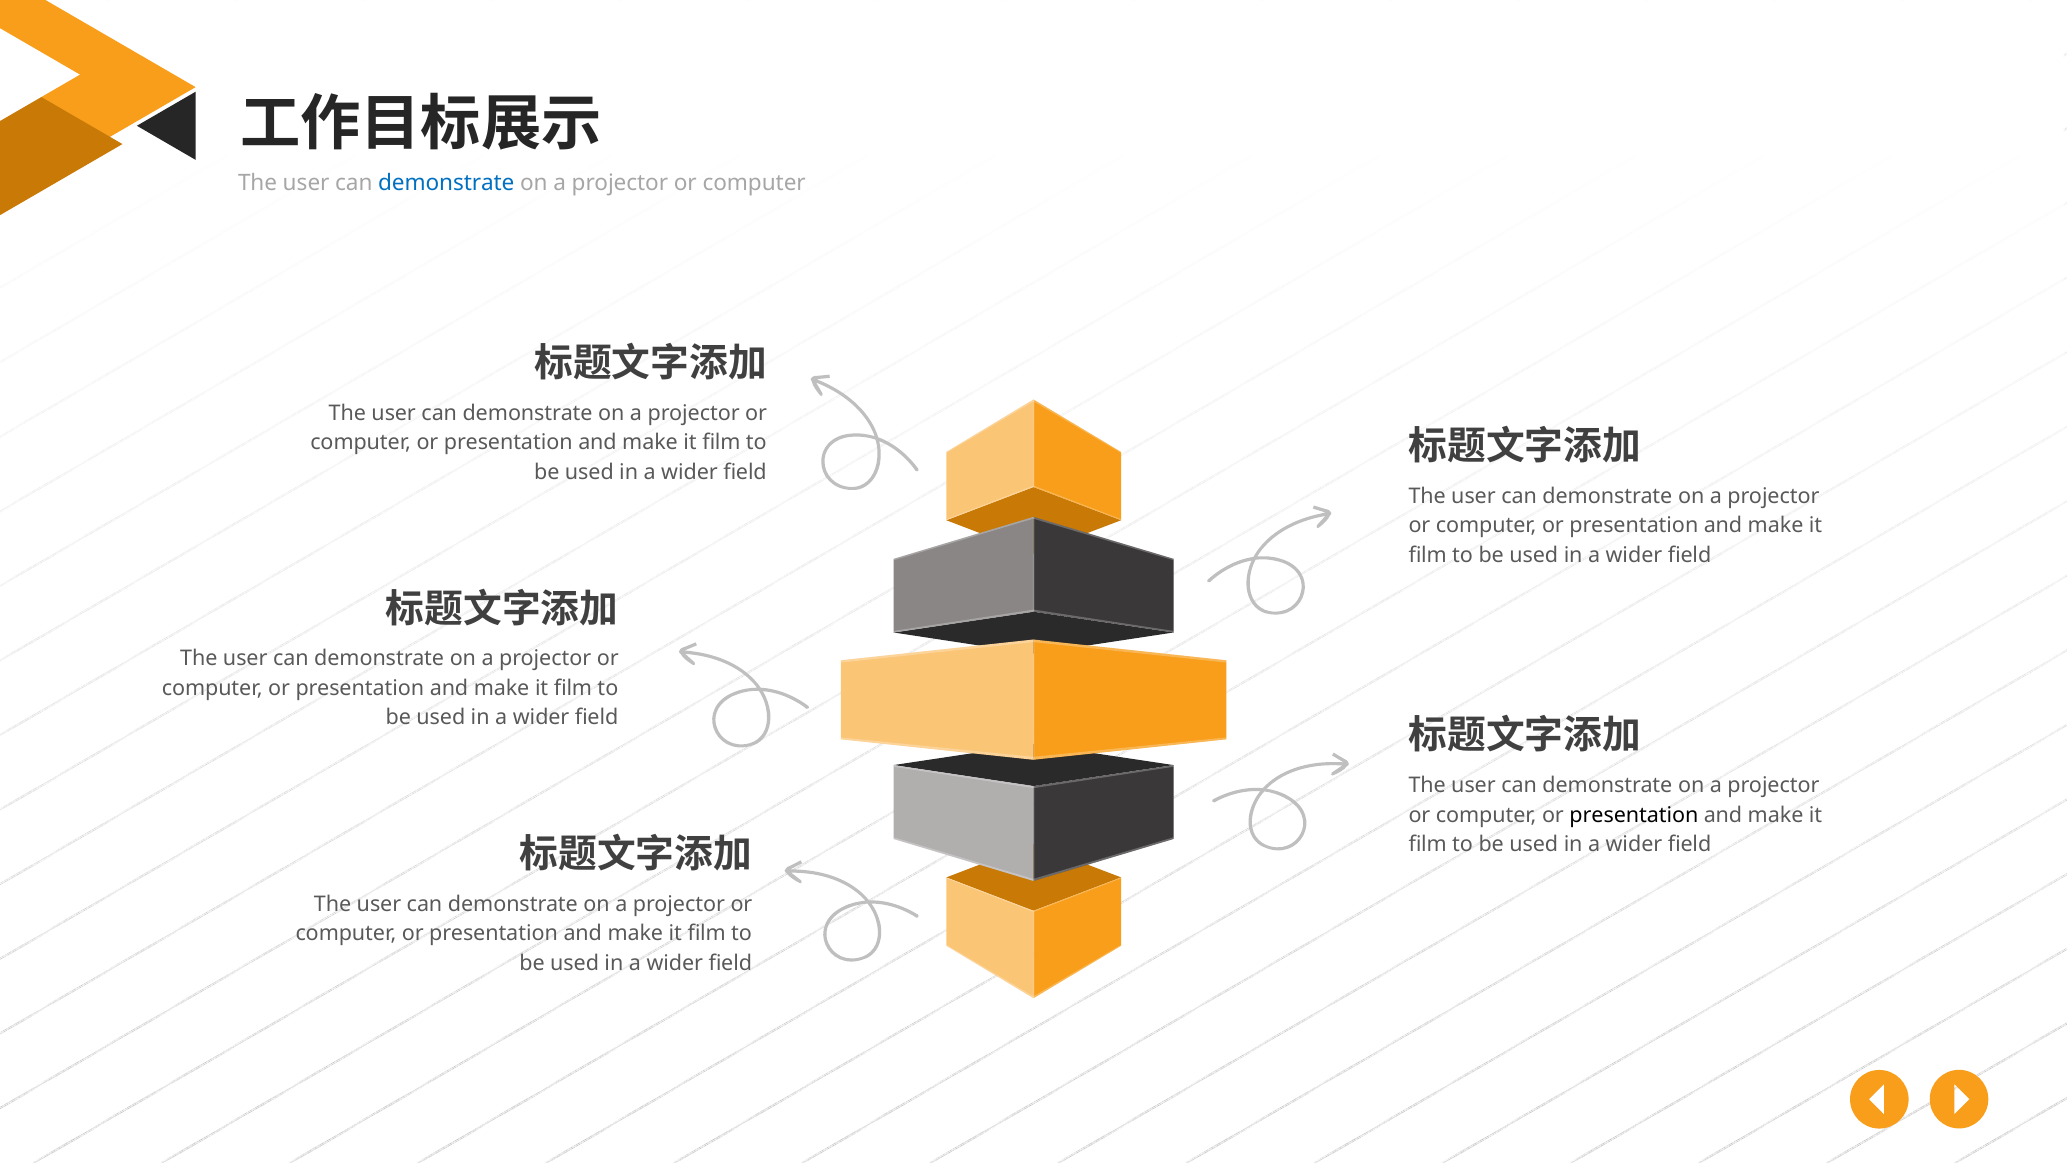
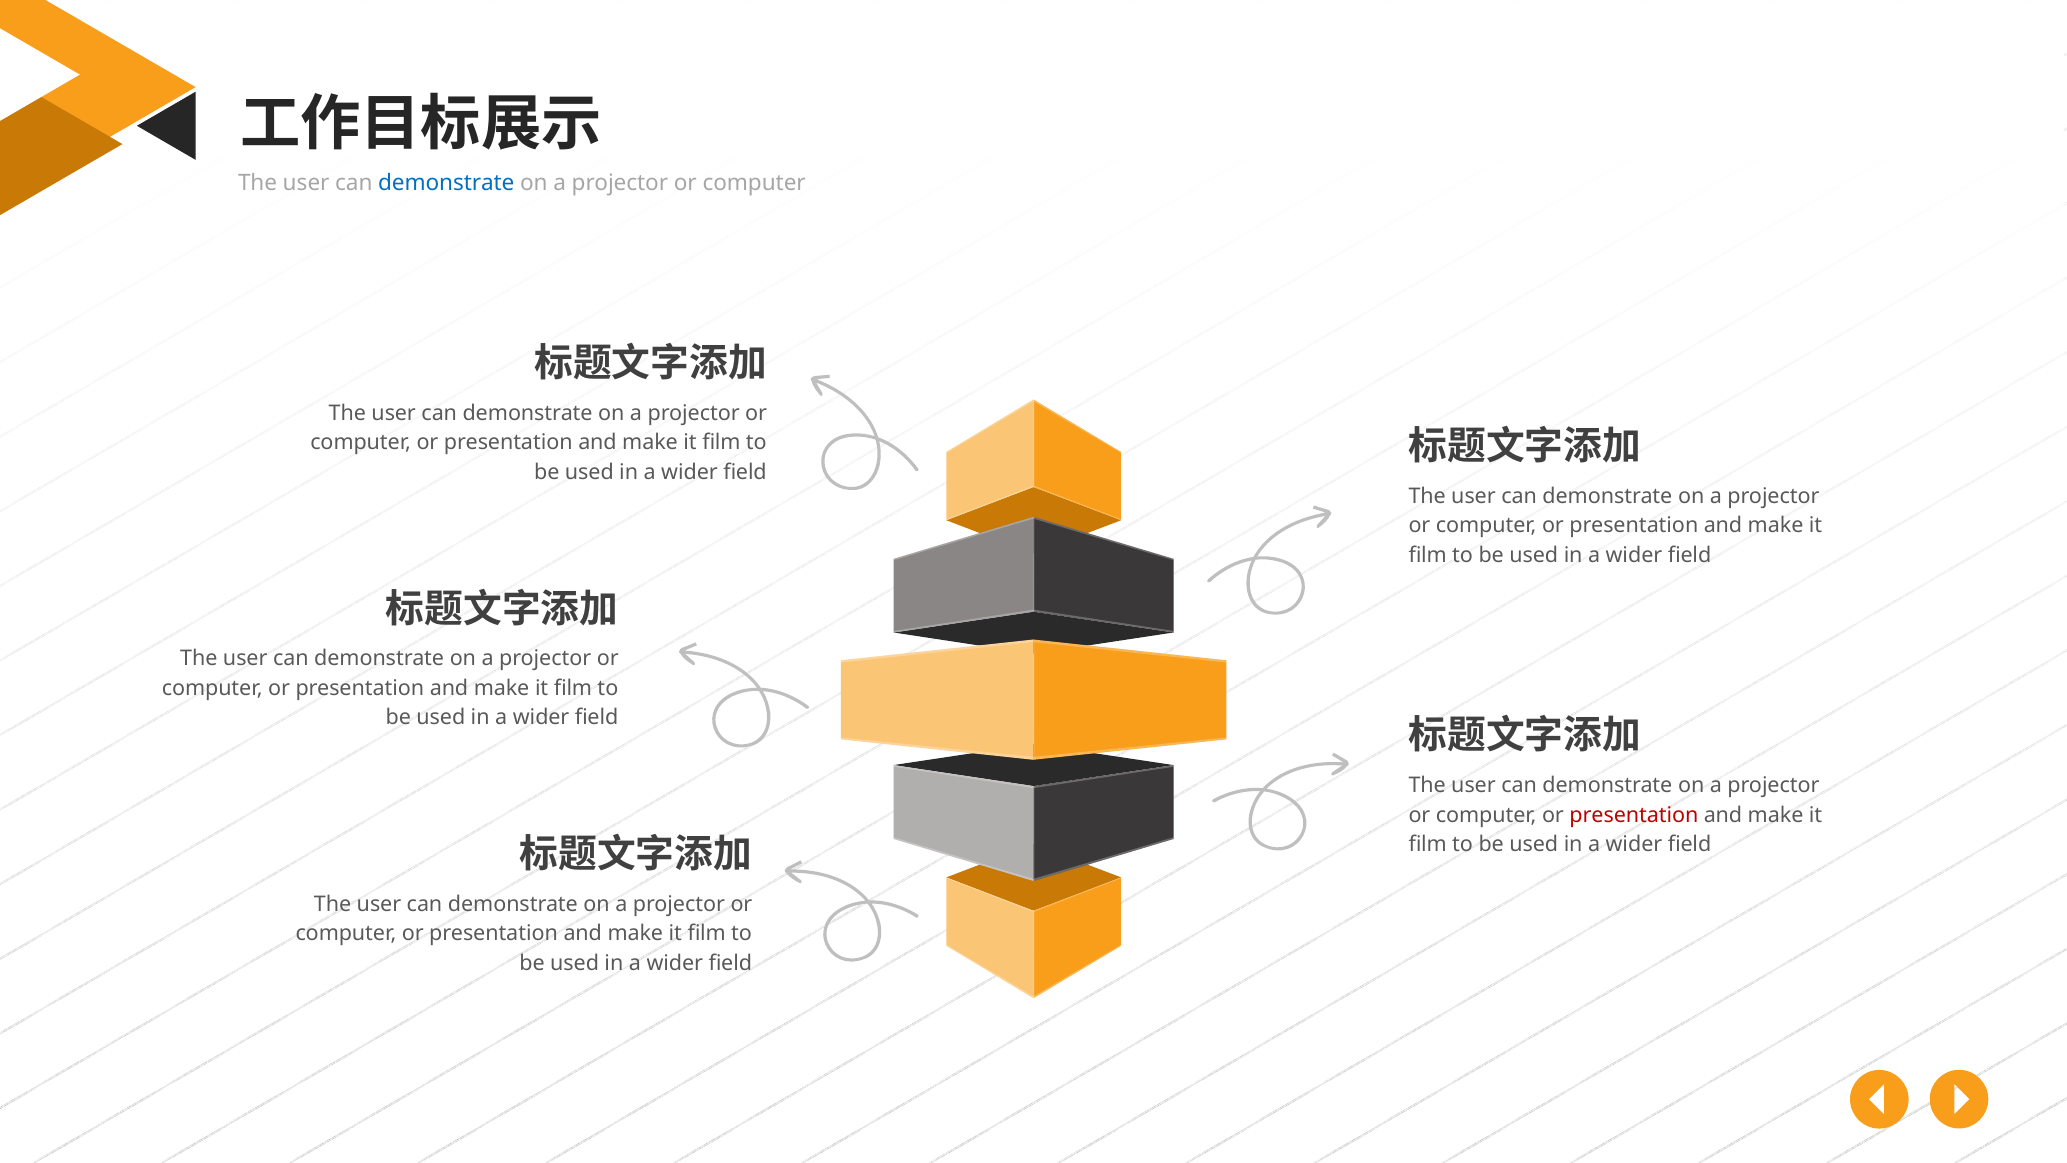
presentation at (1634, 815) colour: black -> red
